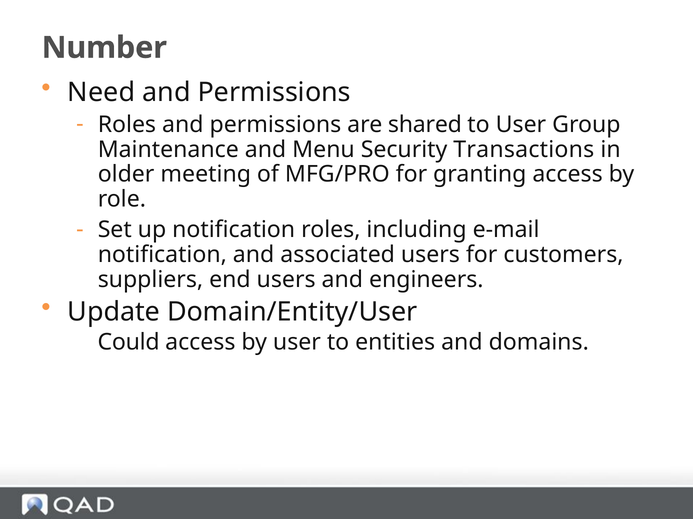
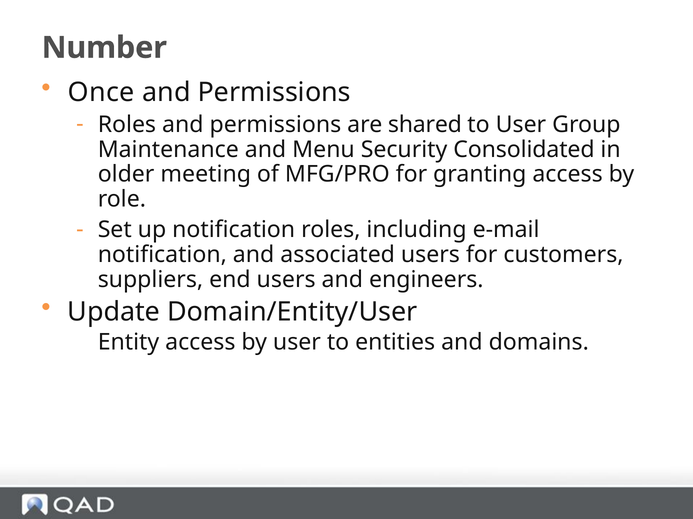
Need: Need -> Once
Transactions: Transactions -> Consolidated
Could: Could -> Entity
